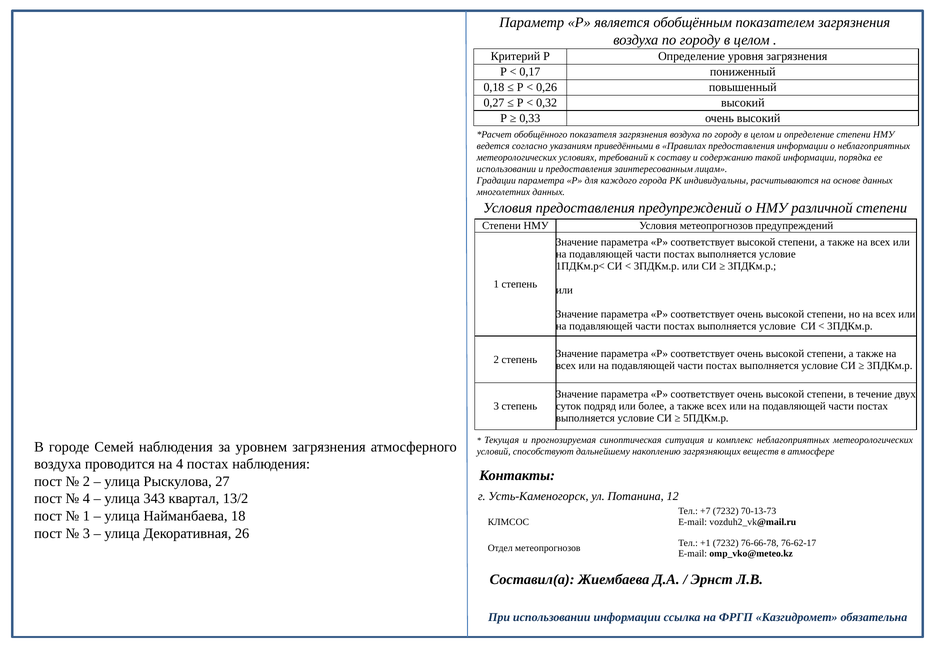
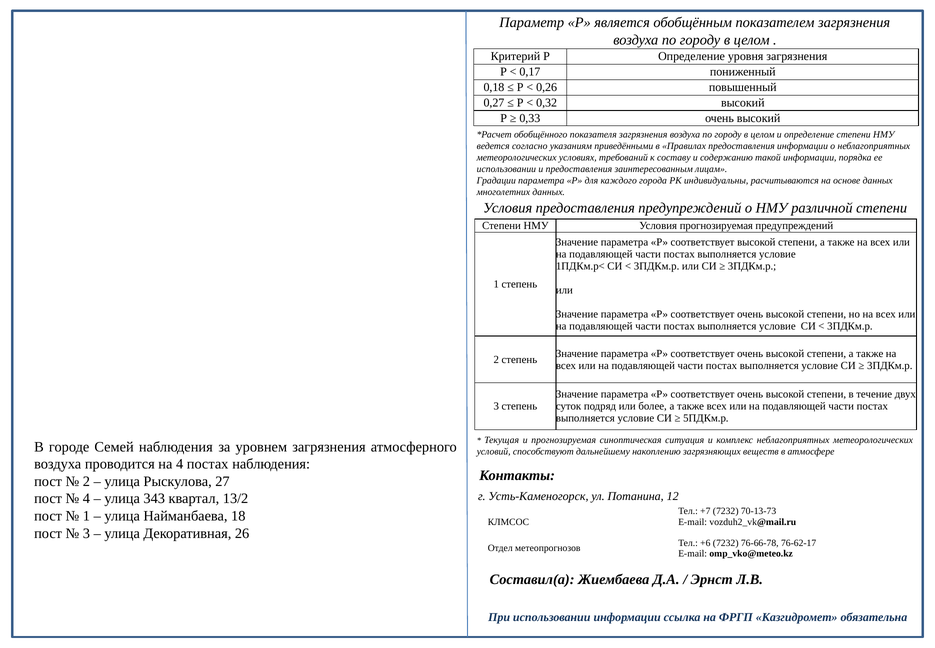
Условия метеопрогнозов: метеопрогнозов -> прогнозируемая
+1: +1 -> +6
